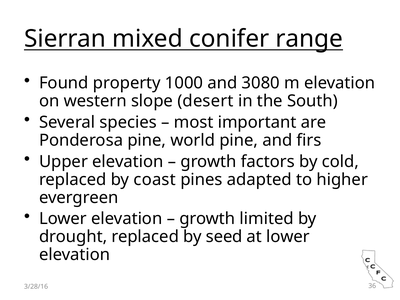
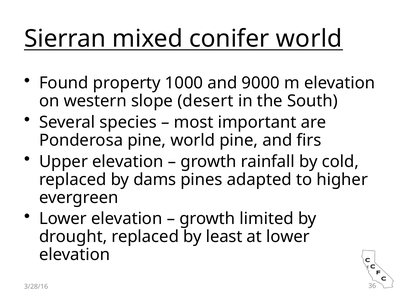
conifer range: range -> world
3080: 3080 -> 9000
factors: factors -> rainfall
coast: coast -> dams
seed: seed -> least
